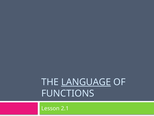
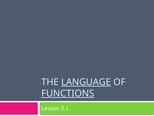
FUNCTIONS underline: none -> present
